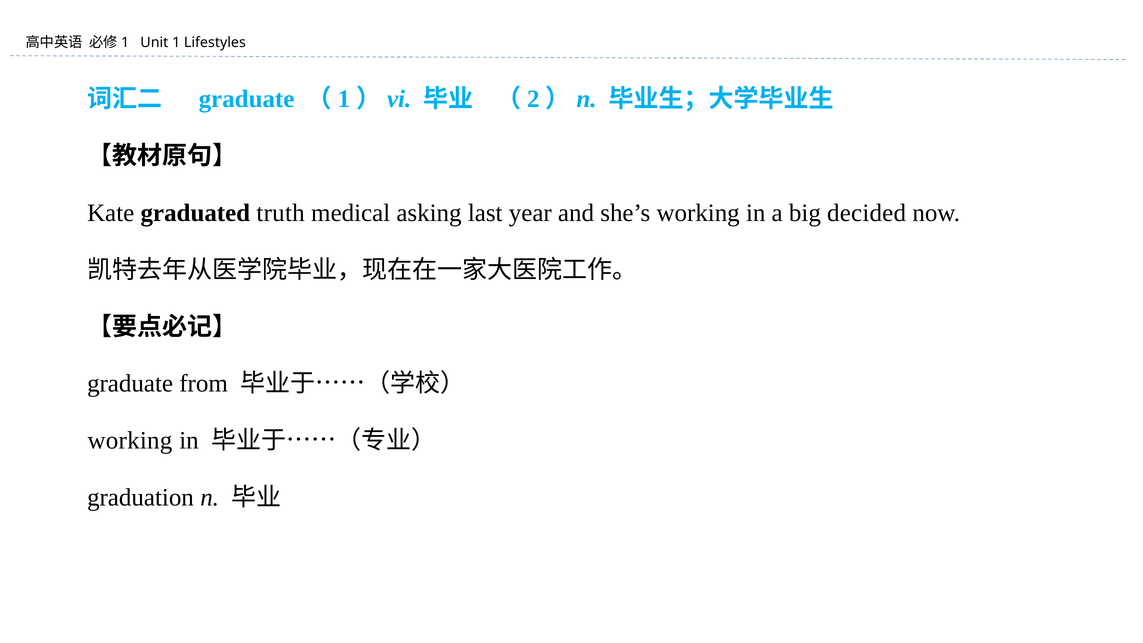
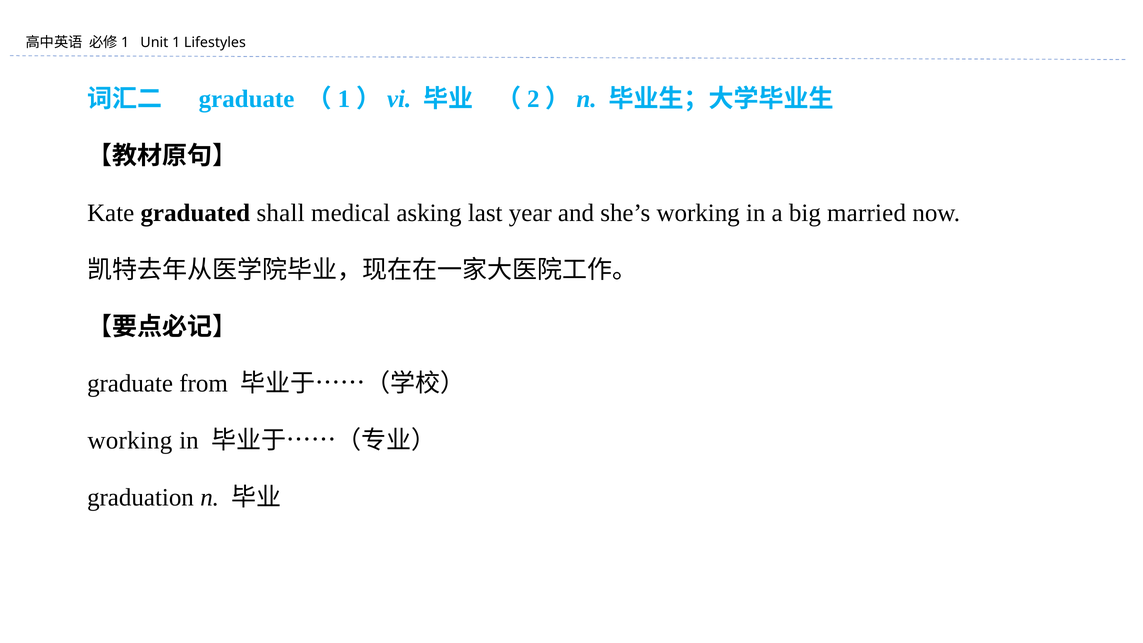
truth: truth -> shall
decided: decided -> married
